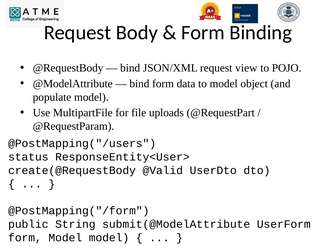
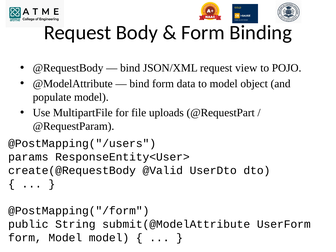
status: status -> params
